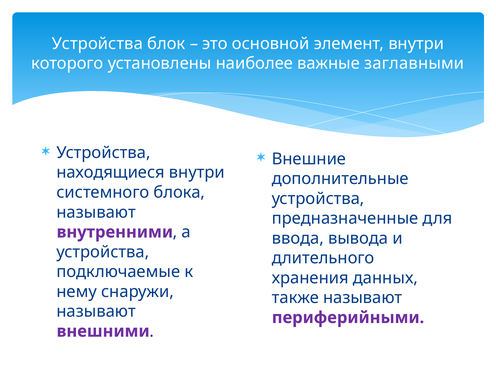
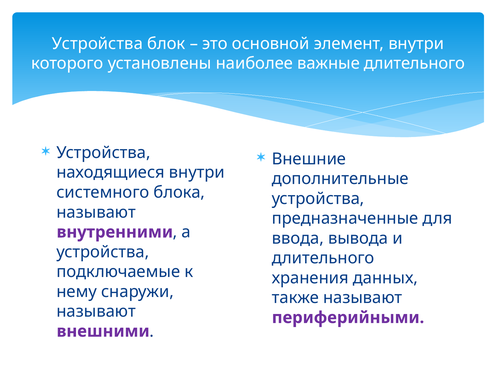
важные заглавными: заглавными -> длительного
